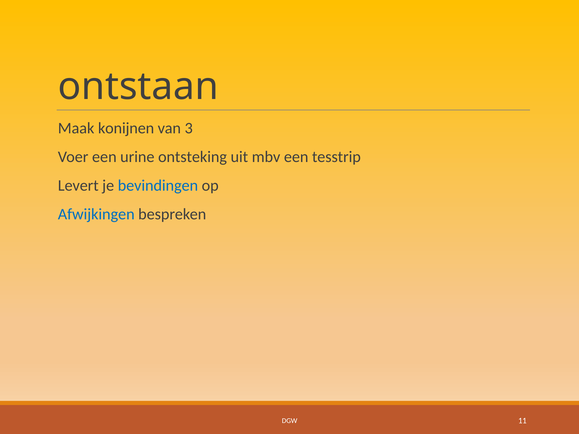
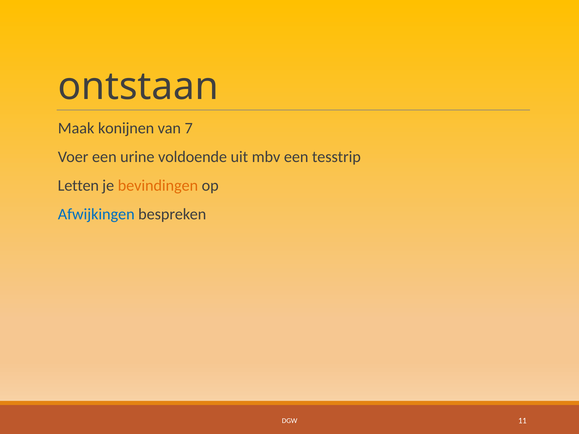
3: 3 -> 7
ontsteking: ontsteking -> voldoende
Levert: Levert -> Letten
bevindingen colour: blue -> orange
